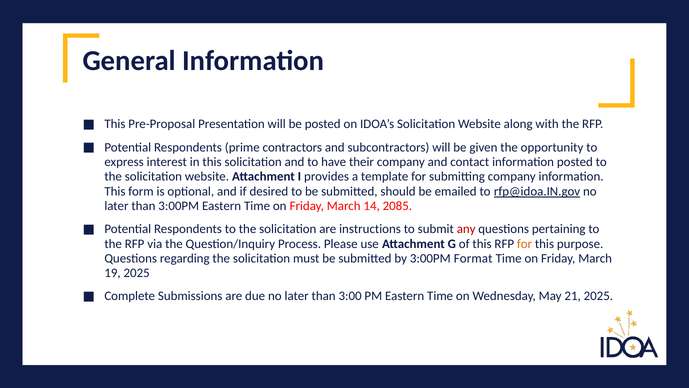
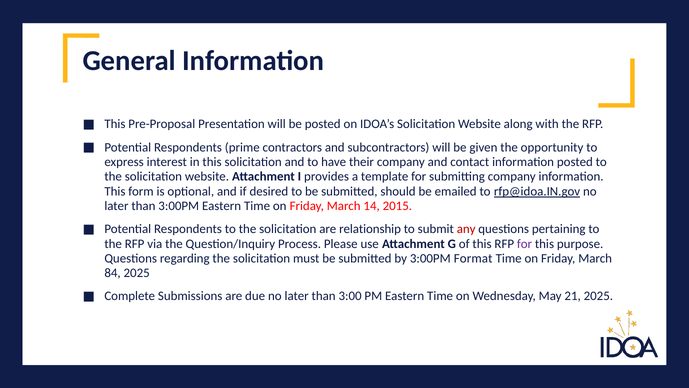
2085: 2085 -> 2015
instructions: instructions -> relationship
for at (525, 244) colour: orange -> purple
19: 19 -> 84
